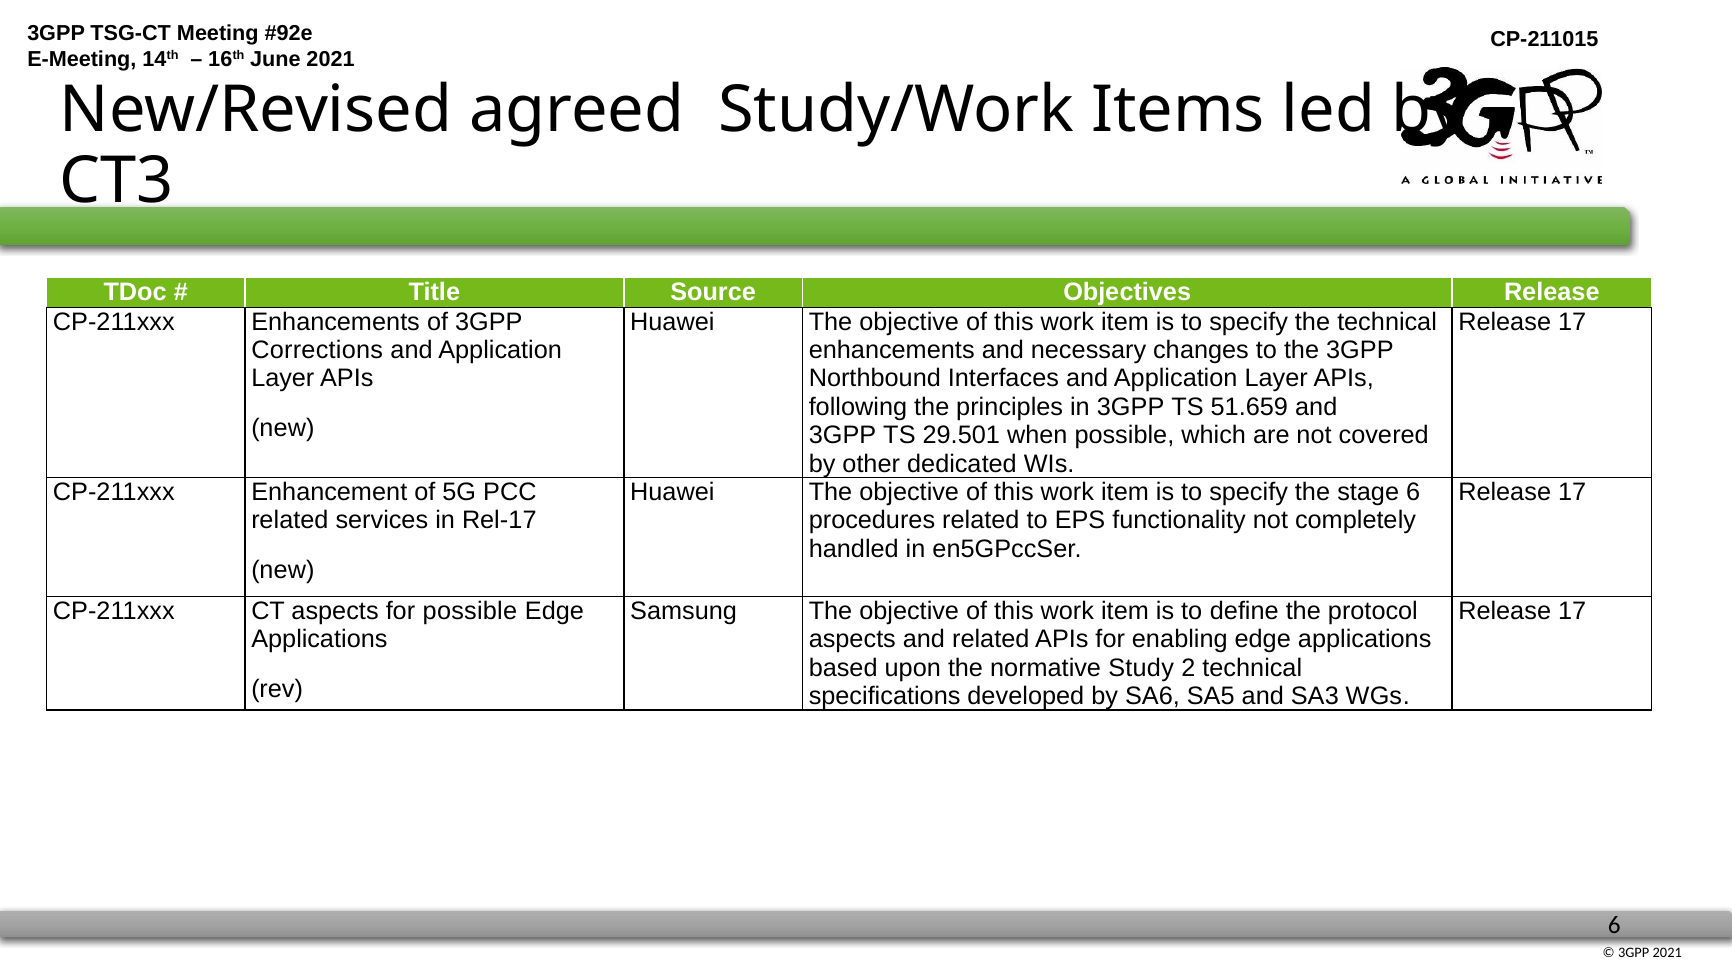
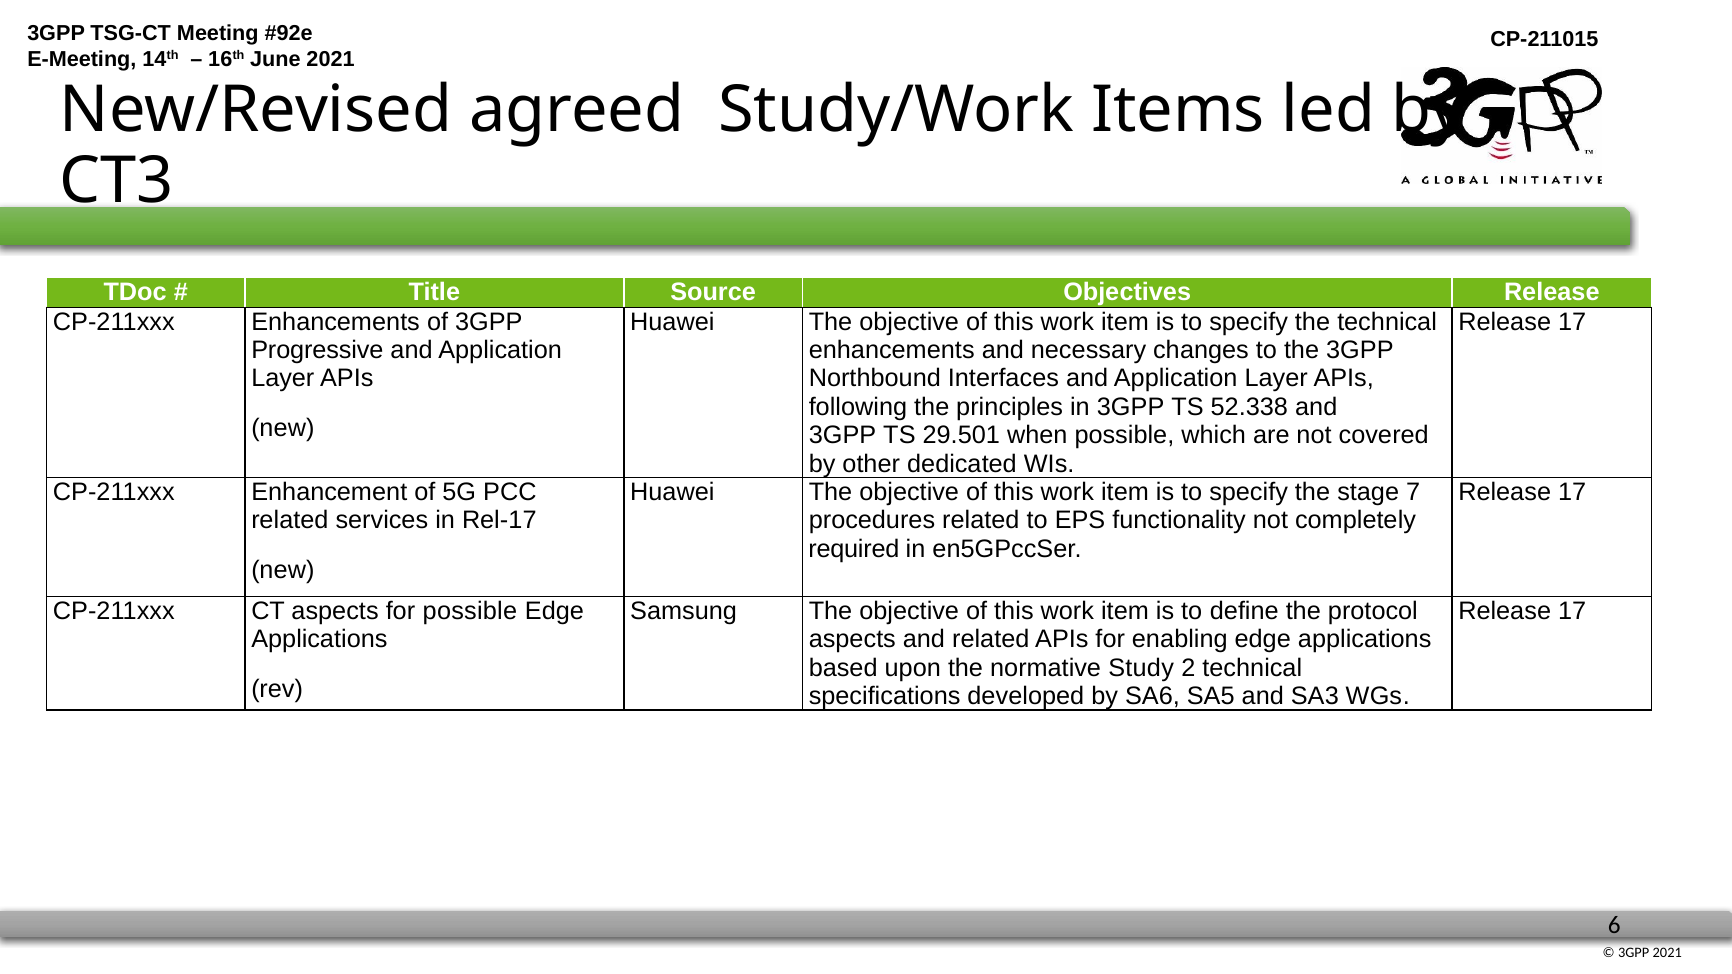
Corrections: Corrections -> Progressive
51.659: 51.659 -> 52.338
stage 6: 6 -> 7
handled: handled -> required
